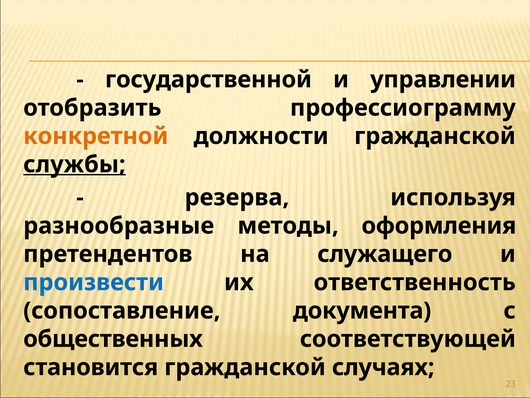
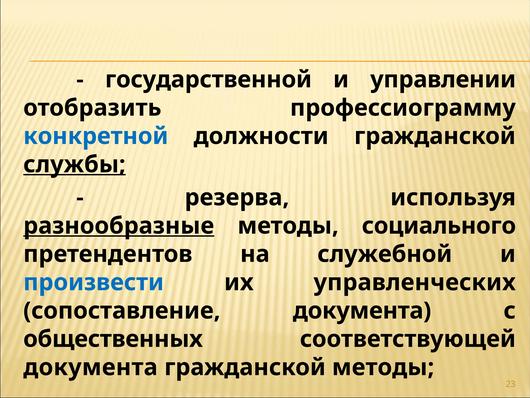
конкретной colour: orange -> blue
разнообразные underline: none -> present
оформления: оформления -> социального
служащего: служащего -> служебной
ответственность: ответственность -> управленческих
становится at (91, 367): становится -> документа
гражданской случаях: случаях -> методы
